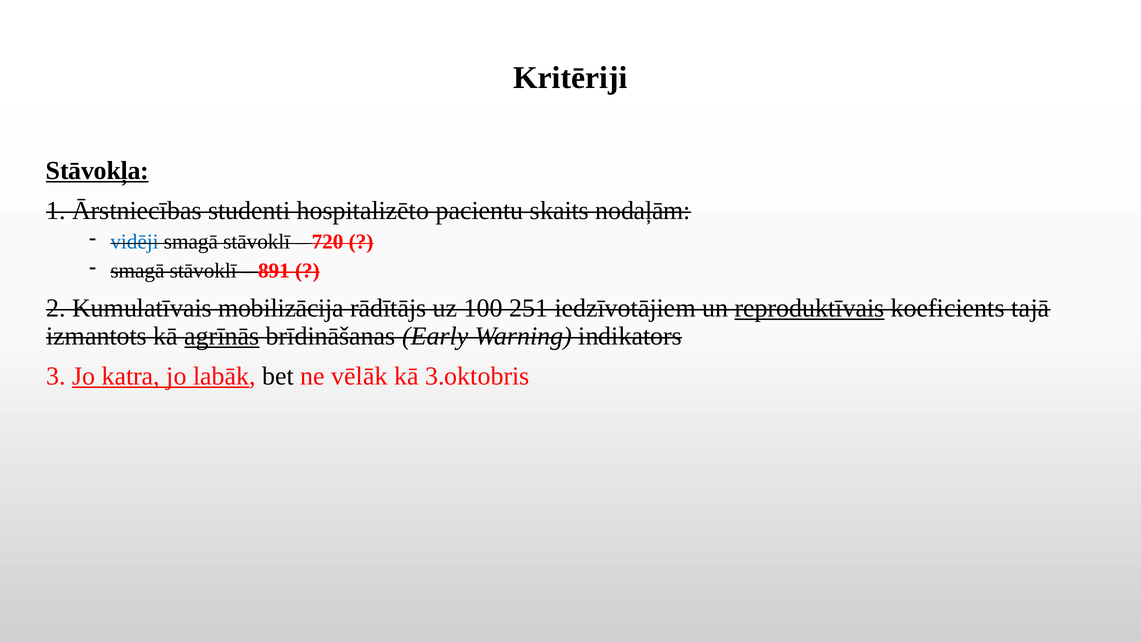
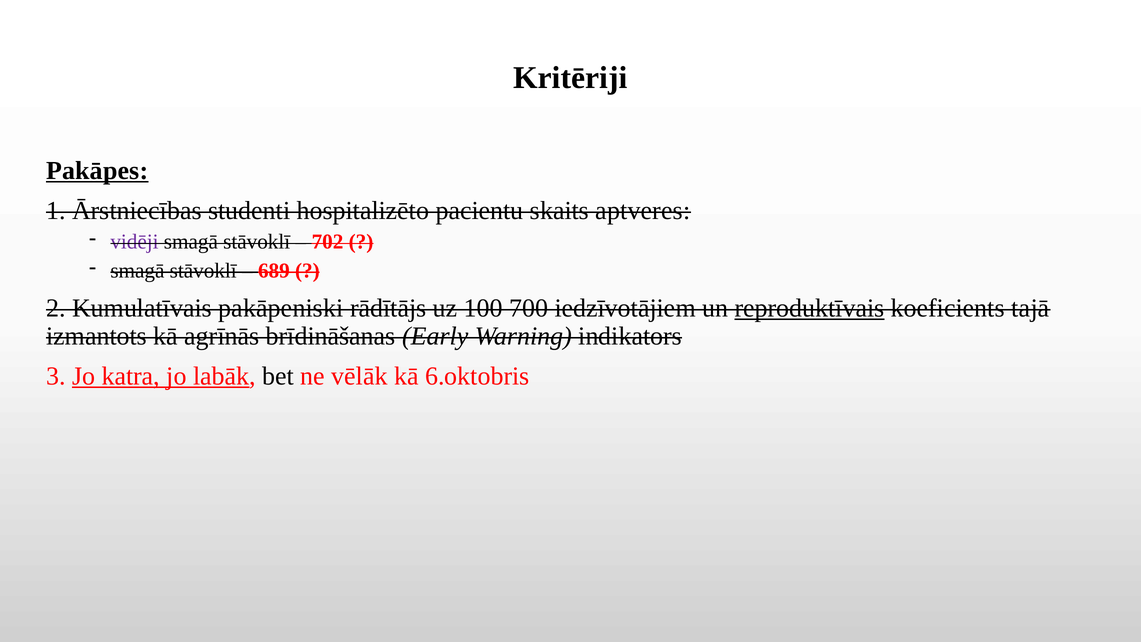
Stāvokļa: Stāvokļa -> Pakāpes
nodaļām: nodaļām -> aptveres
vidēji colour: blue -> purple
720: 720 -> 702
891: 891 -> 689
mobilizācija: mobilizācija -> pakāpeniski
251: 251 -> 700
agrīnās underline: present -> none
3.oktobris: 3.oktobris -> 6.oktobris
